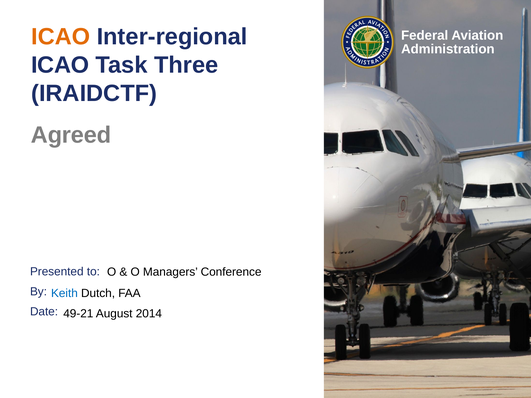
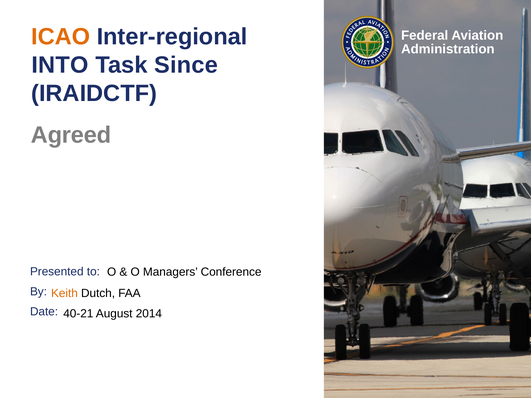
ICAO at (60, 65): ICAO -> INTO
Three: Three -> Since
Keith colour: blue -> orange
49-21: 49-21 -> 40-21
